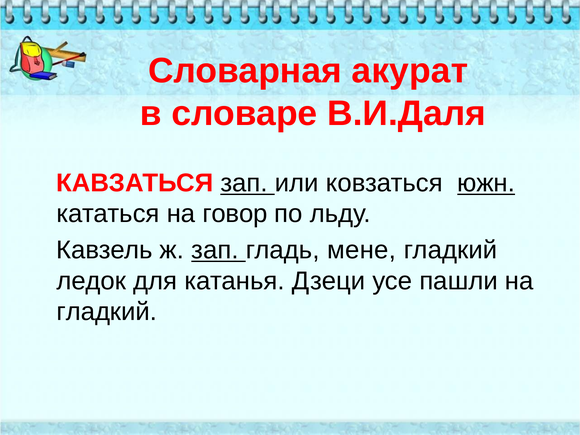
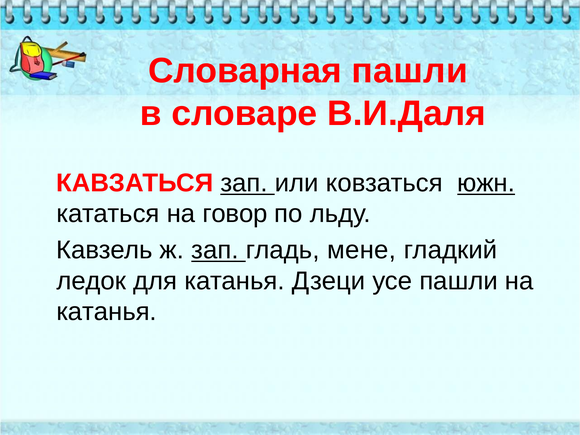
Словарная акурат: акурат -> пашли
гладкий at (107, 312): гладкий -> катанья
